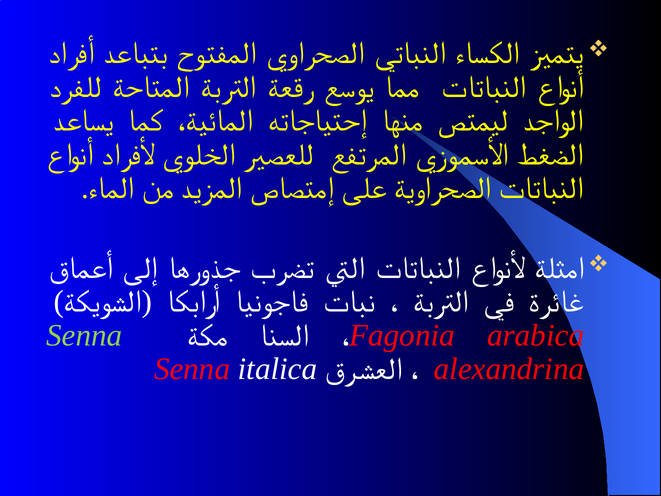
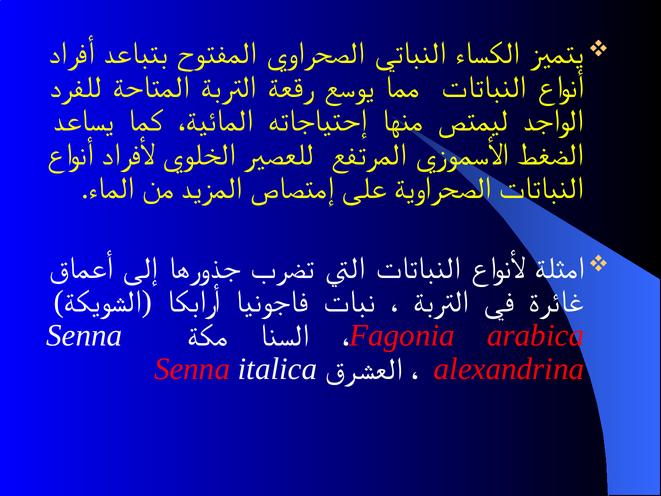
Senna at (84, 335) colour: light green -> white
